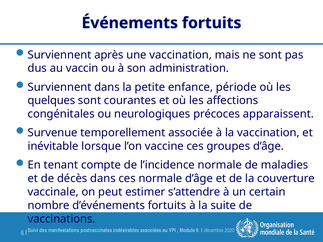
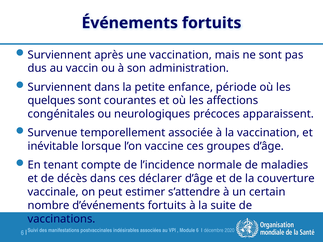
ces normale: normale -> déclarer
